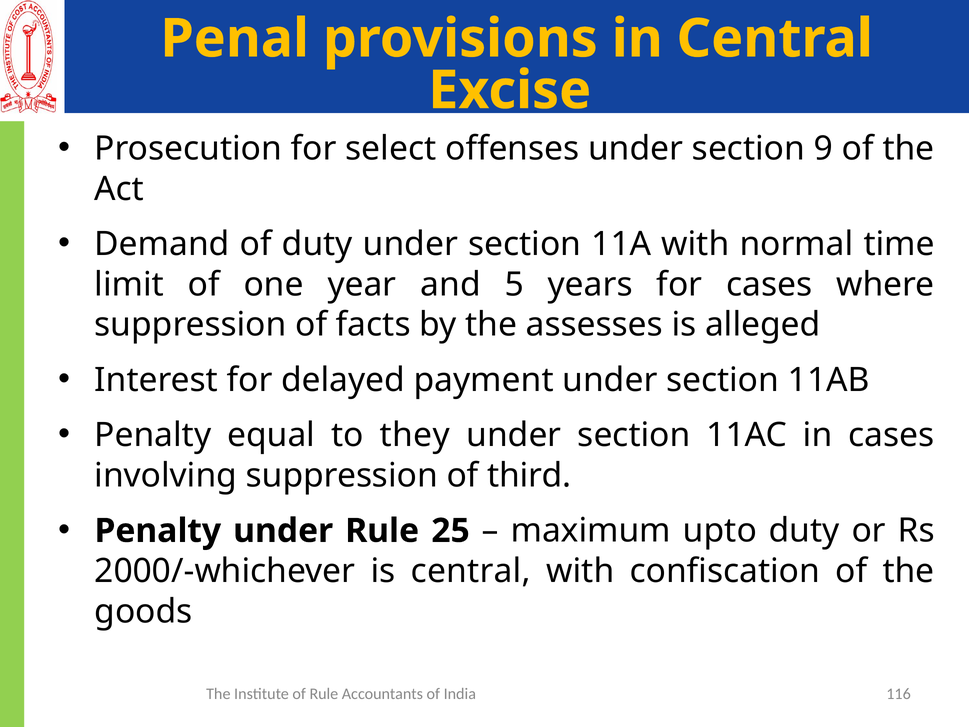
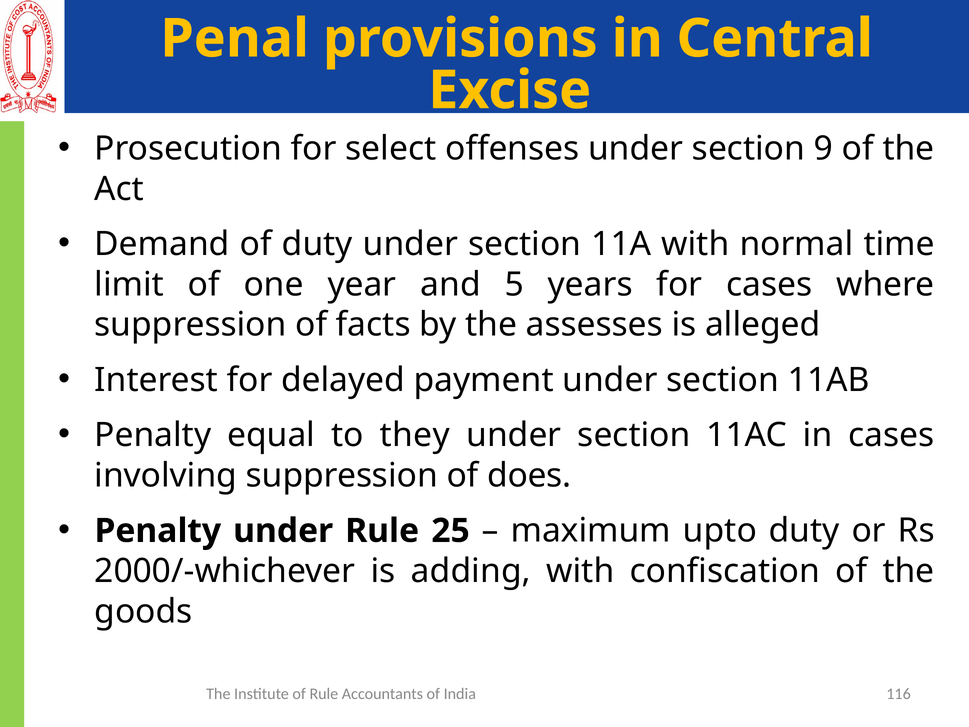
third: third -> does
is central: central -> adding
